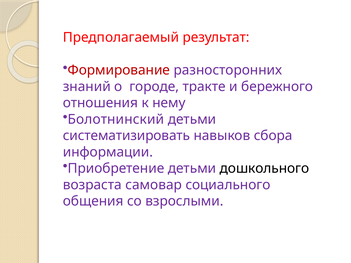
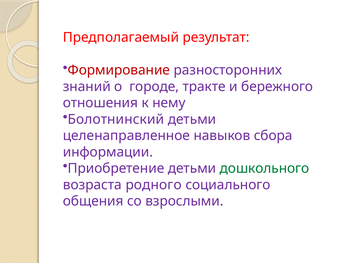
систематизировать: систематизировать -> целенаправленное
дошкольного colour: black -> green
самовар: самовар -> родного
